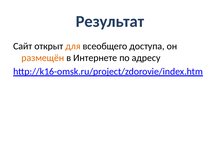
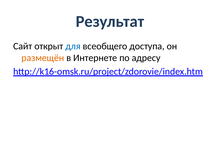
для colour: orange -> blue
